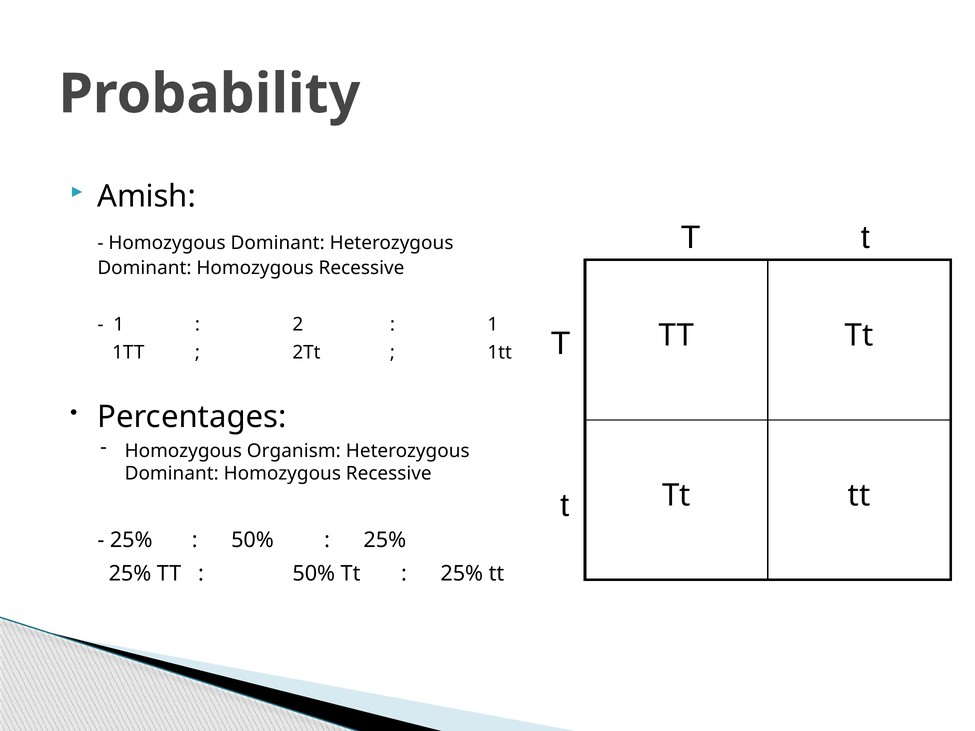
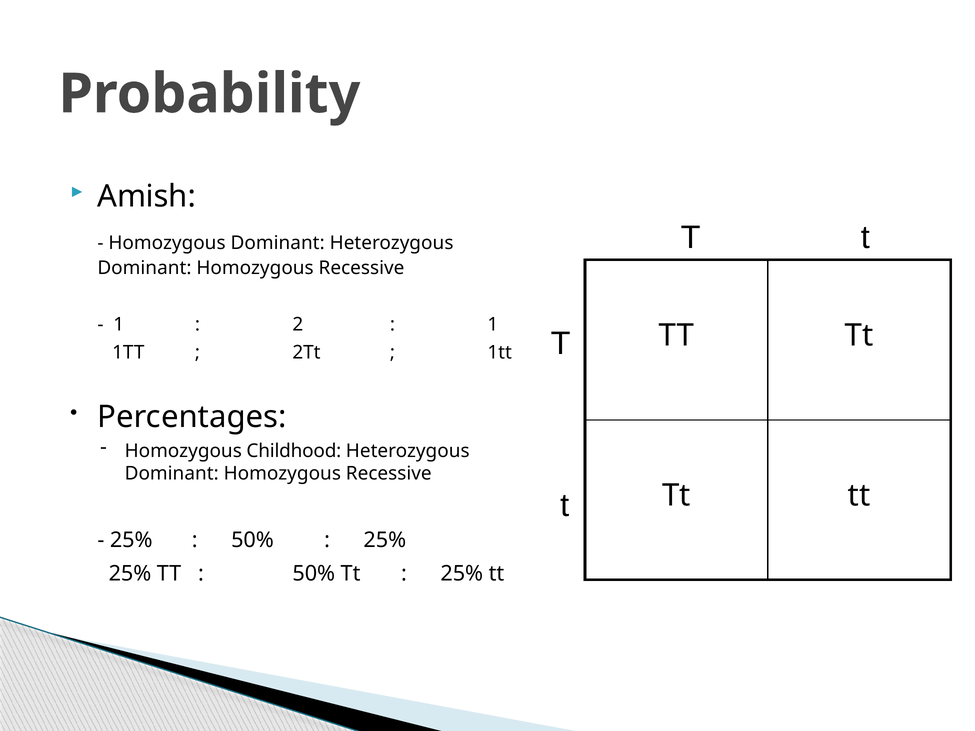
Organism: Organism -> Childhood
